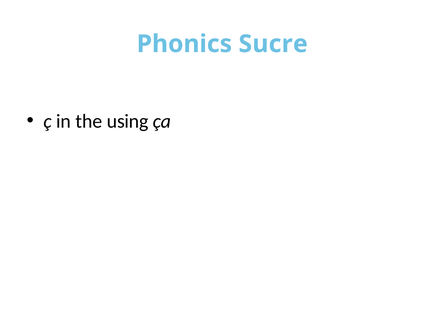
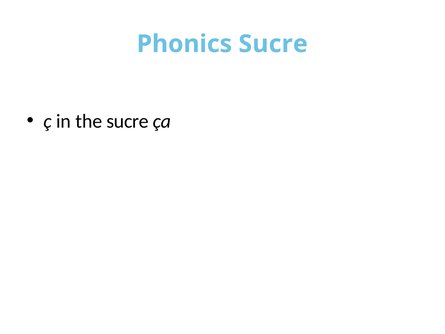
the using: using -> sucre
